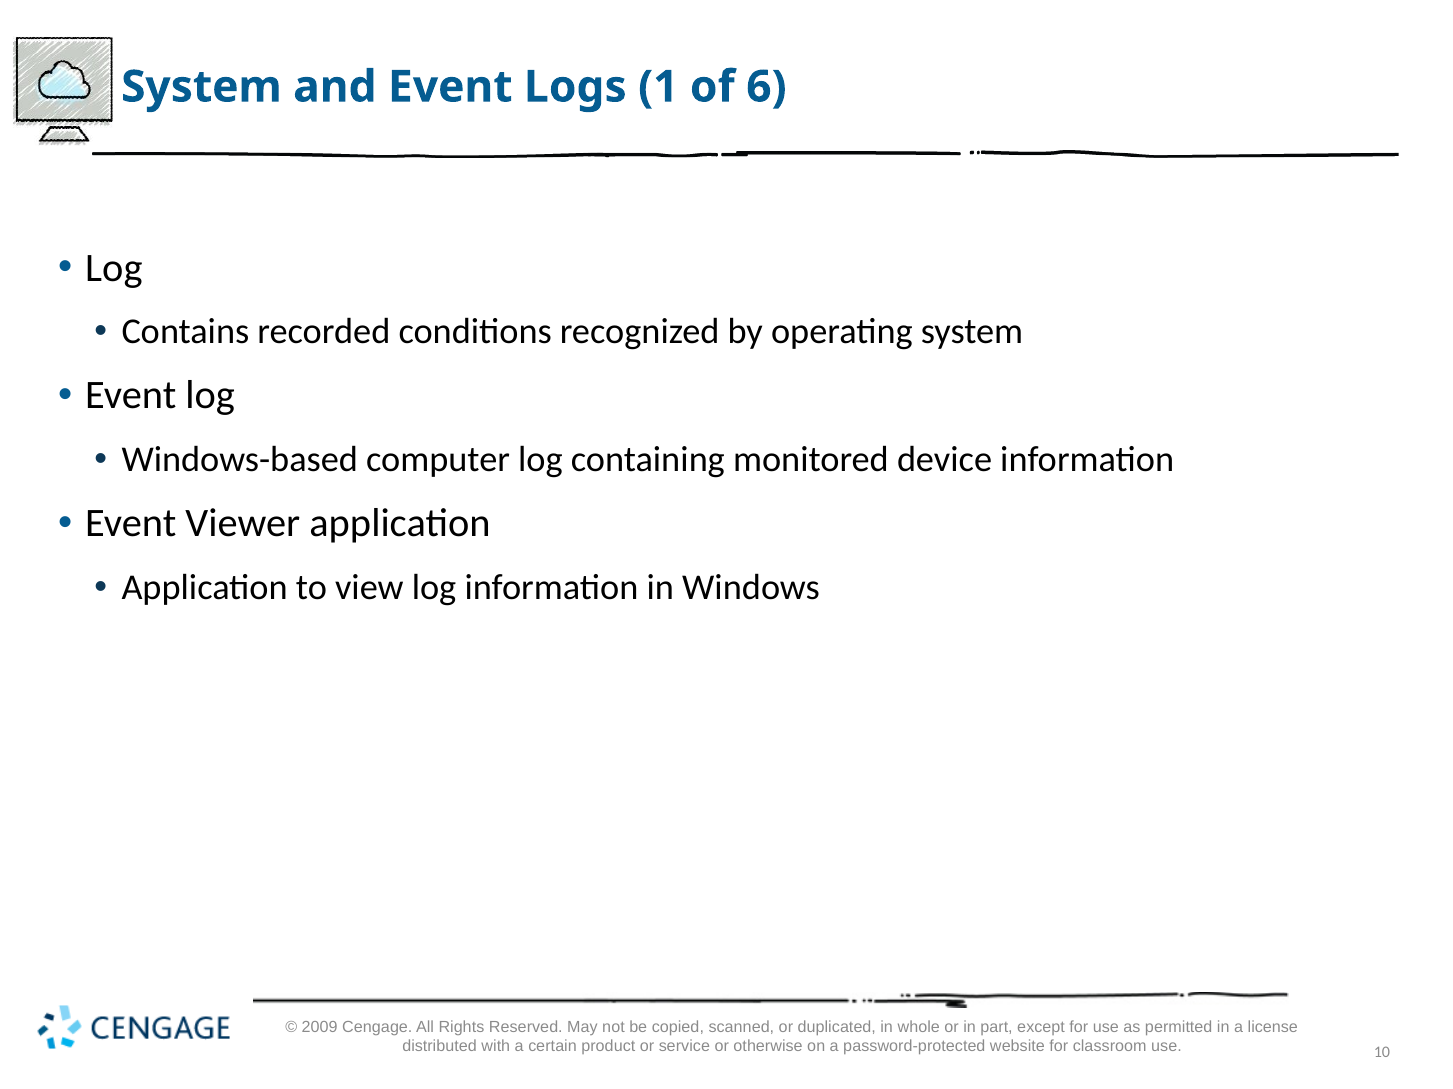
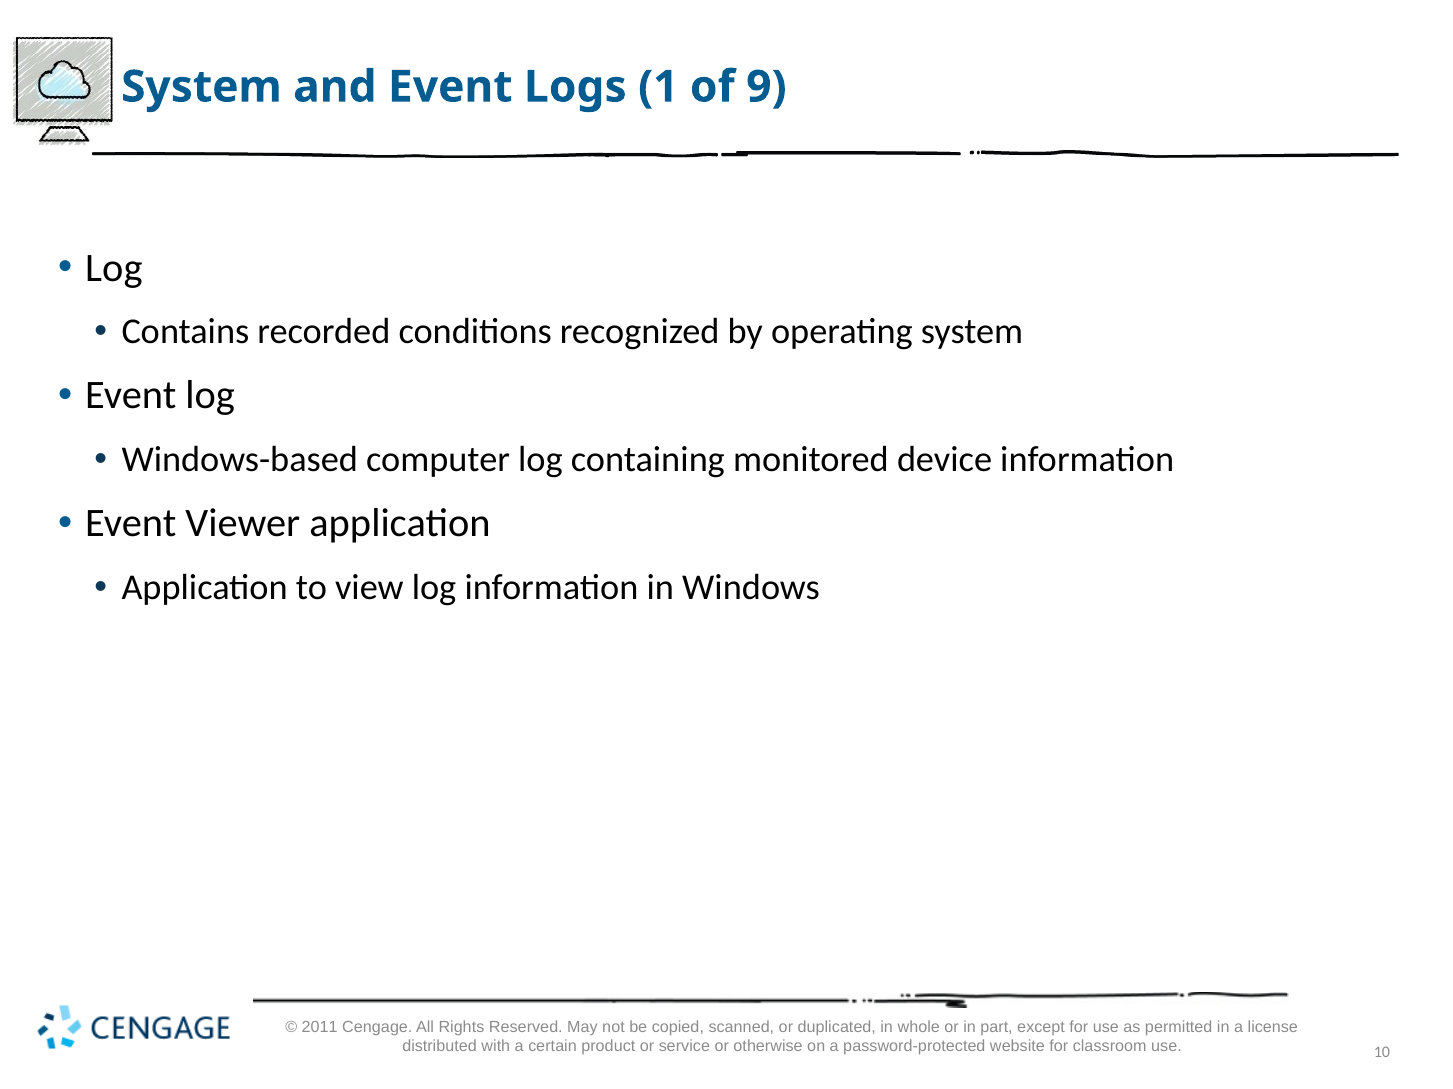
6: 6 -> 9
2009: 2009 -> 2011
